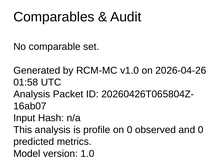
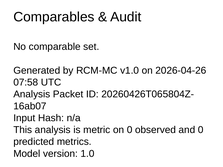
01:58: 01:58 -> 07:58
profile: profile -> metric
